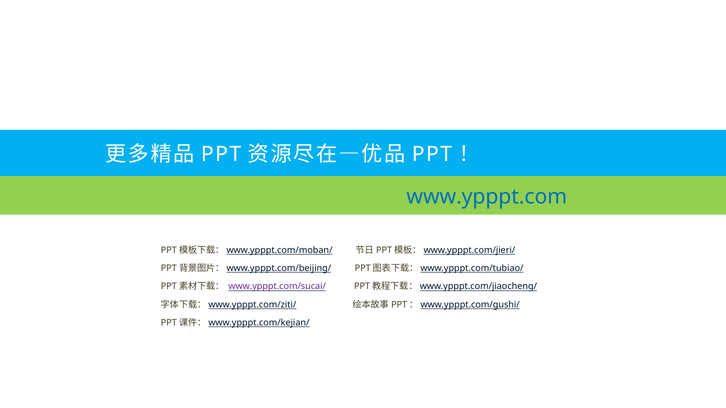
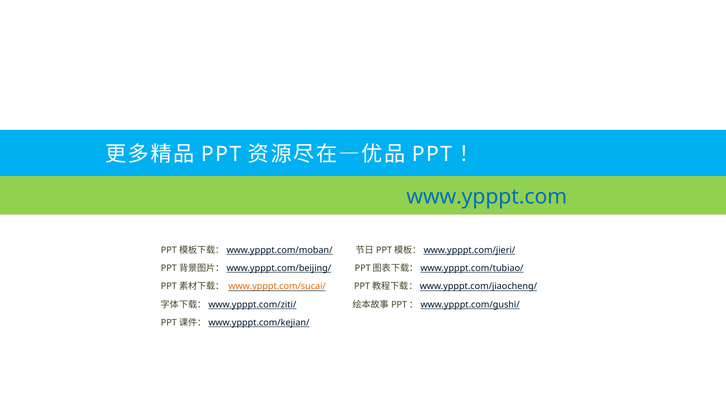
www.ypppt.com/sucai/ colour: purple -> orange
